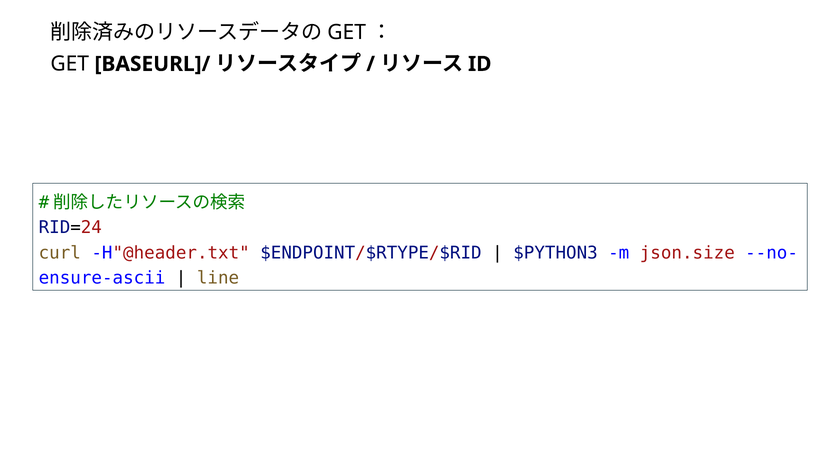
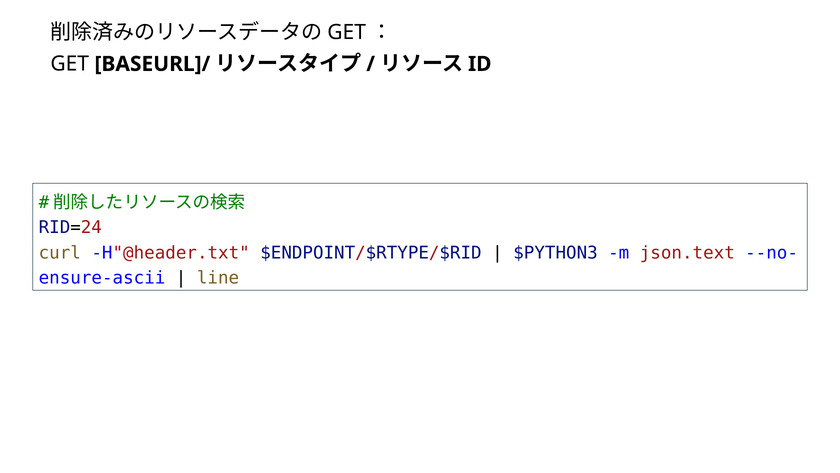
json.size: json.size -> json.text
